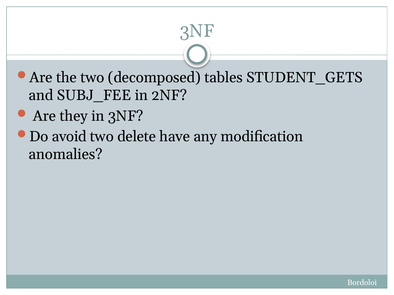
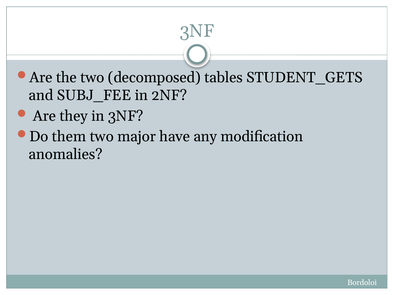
avoid: avoid -> them
delete: delete -> major
